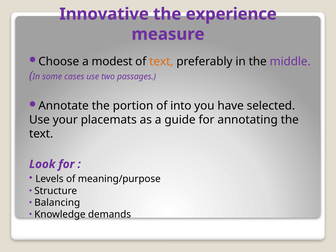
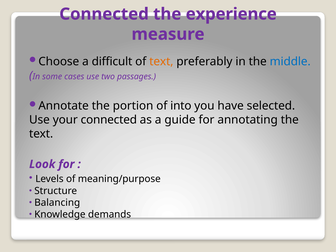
Innovative at (104, 14): Innovative -> Connected
modest: modest -> difficult
middle colour: purple -> blue
your placemats: placemats -> connected
